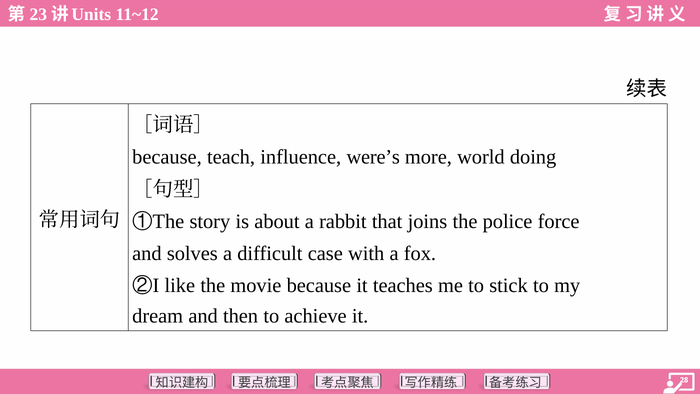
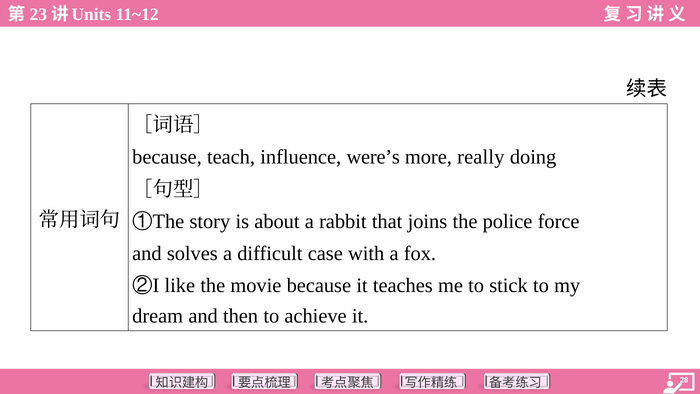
world: world -> really
